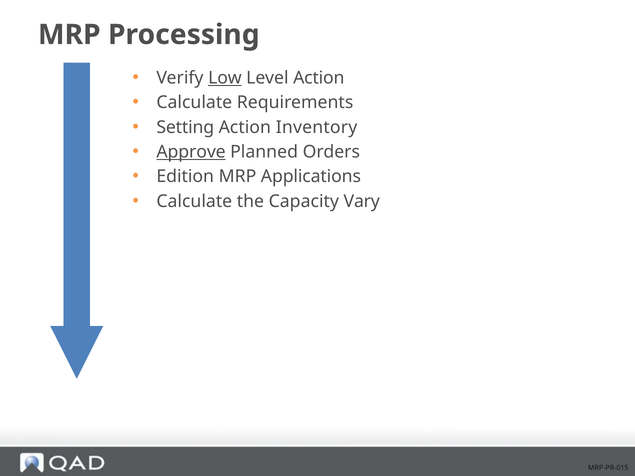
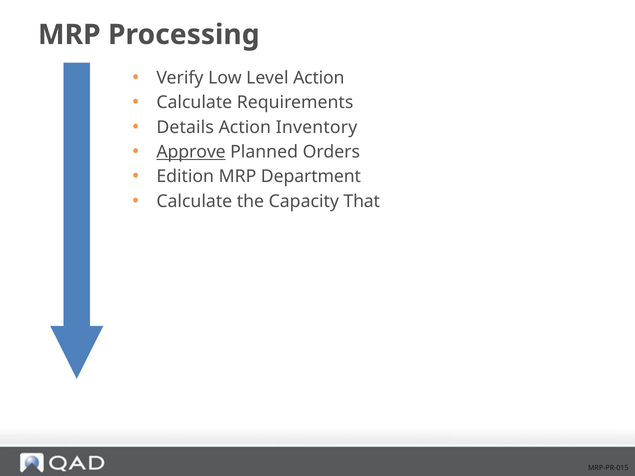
Low underline: present -> none
Setting: Setting -> Details
Applications: Applications -> Department
Vary: Vary -> That
